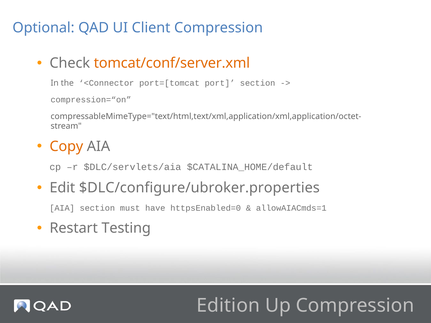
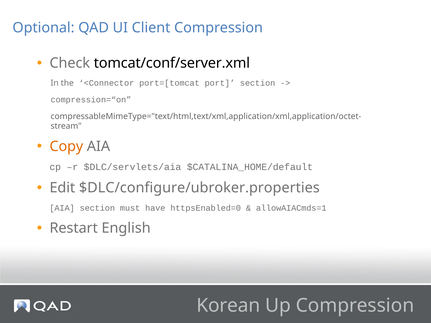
tomcat/conf/server.xml colour: orange -> black
Testing: Testing -> English
Edition: Edition -> Korean
